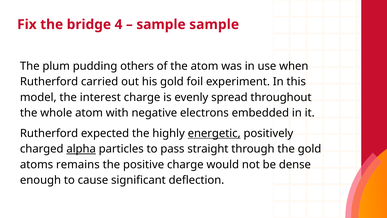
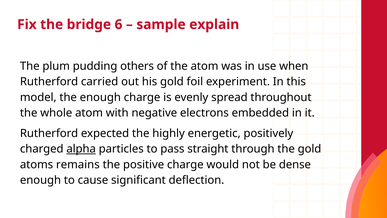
4: 4 -> 6
sample sample: sample -> explain
the interest: interest -> enough
energetic underline: present -> none
